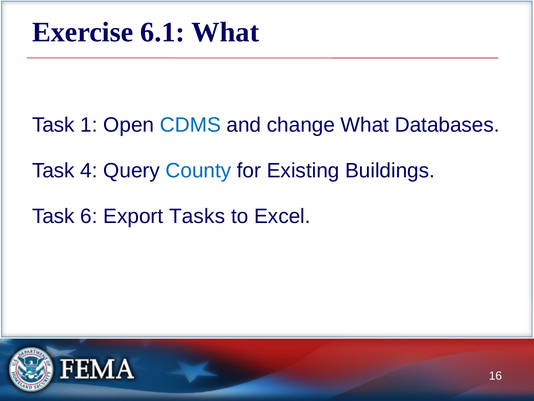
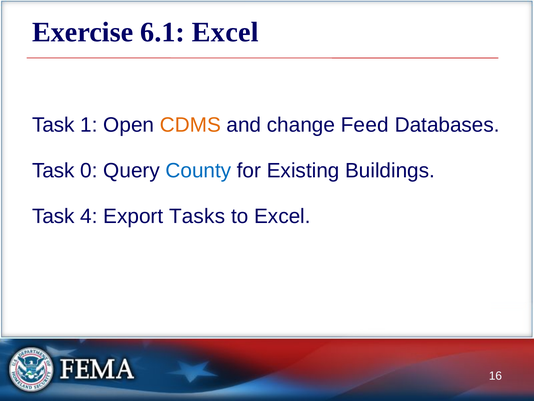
6.1 What: What -> Excel
CDMS colour: blue -> orange
change What: What -> Feed
4: 4 -> 0
6: 6 -> 4
